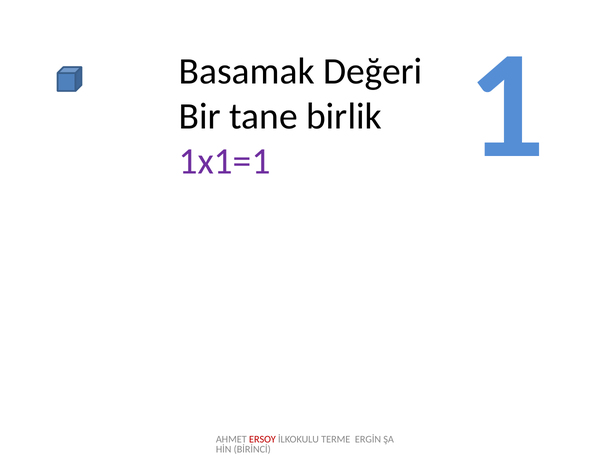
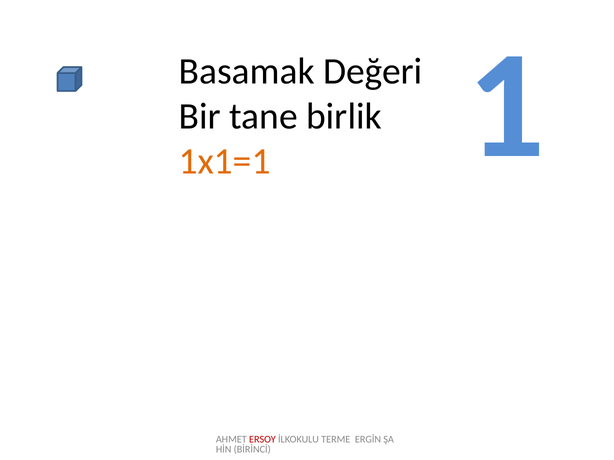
1x1=1 colour: purple -> orange
